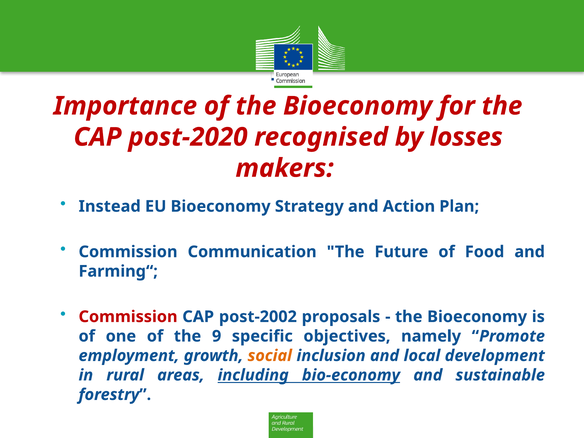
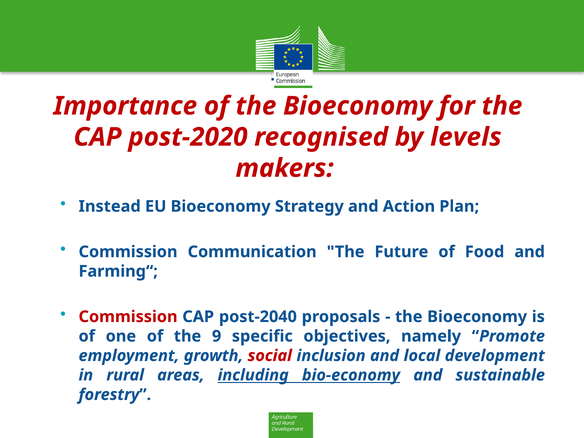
losses: losses -> levels
post-2002: post-2002 -> post-2040
social colour: orange -> red
